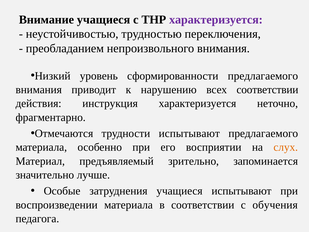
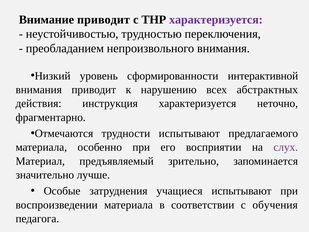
Внимание учащиеся: учащиеся -> приводит
сформированности предлагаемого: предлагаемого -> интерактивной
всех соответствии: соответствии -> абстрактных
слух colour: orange -> purple
